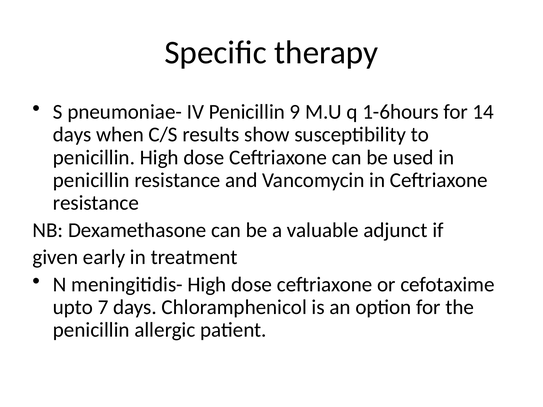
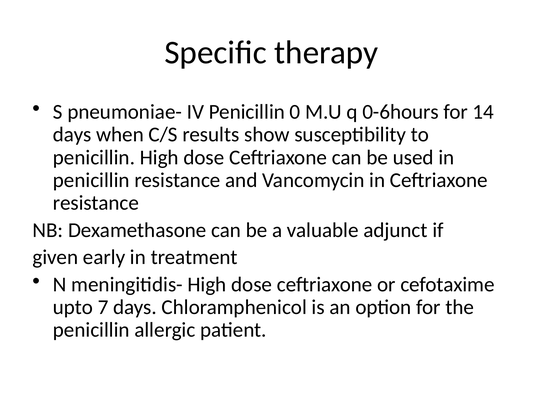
9: 9 -> 0
1-6hours: 1-6hours -> 0-6hours
